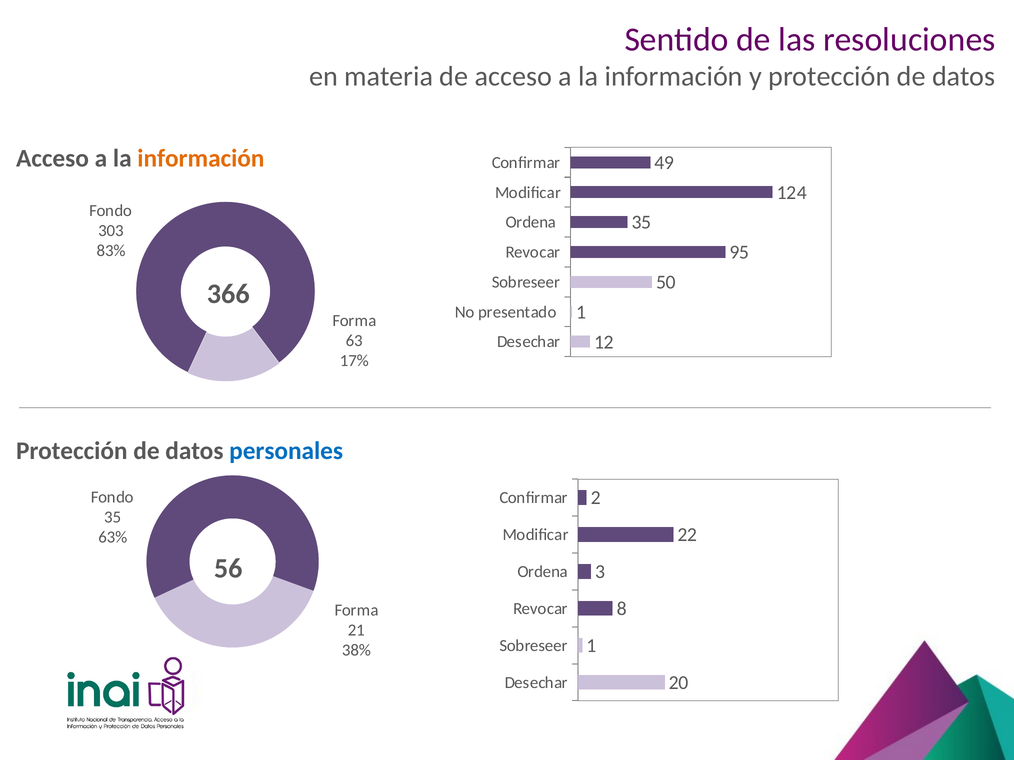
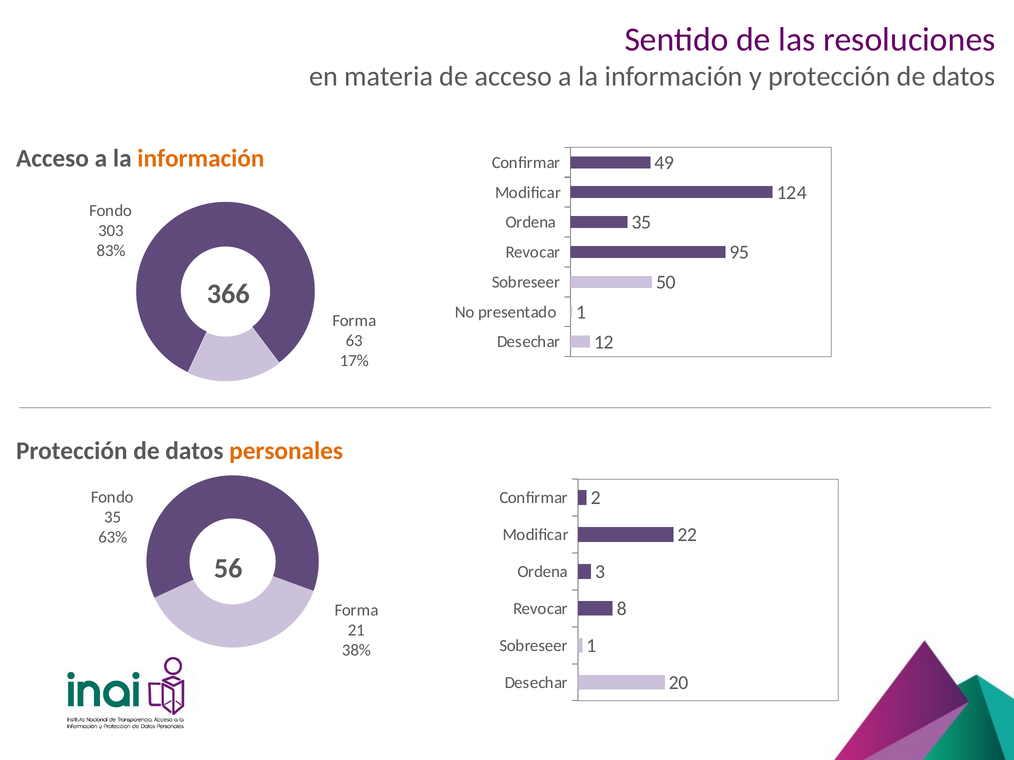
personales colour: blue -> orange
